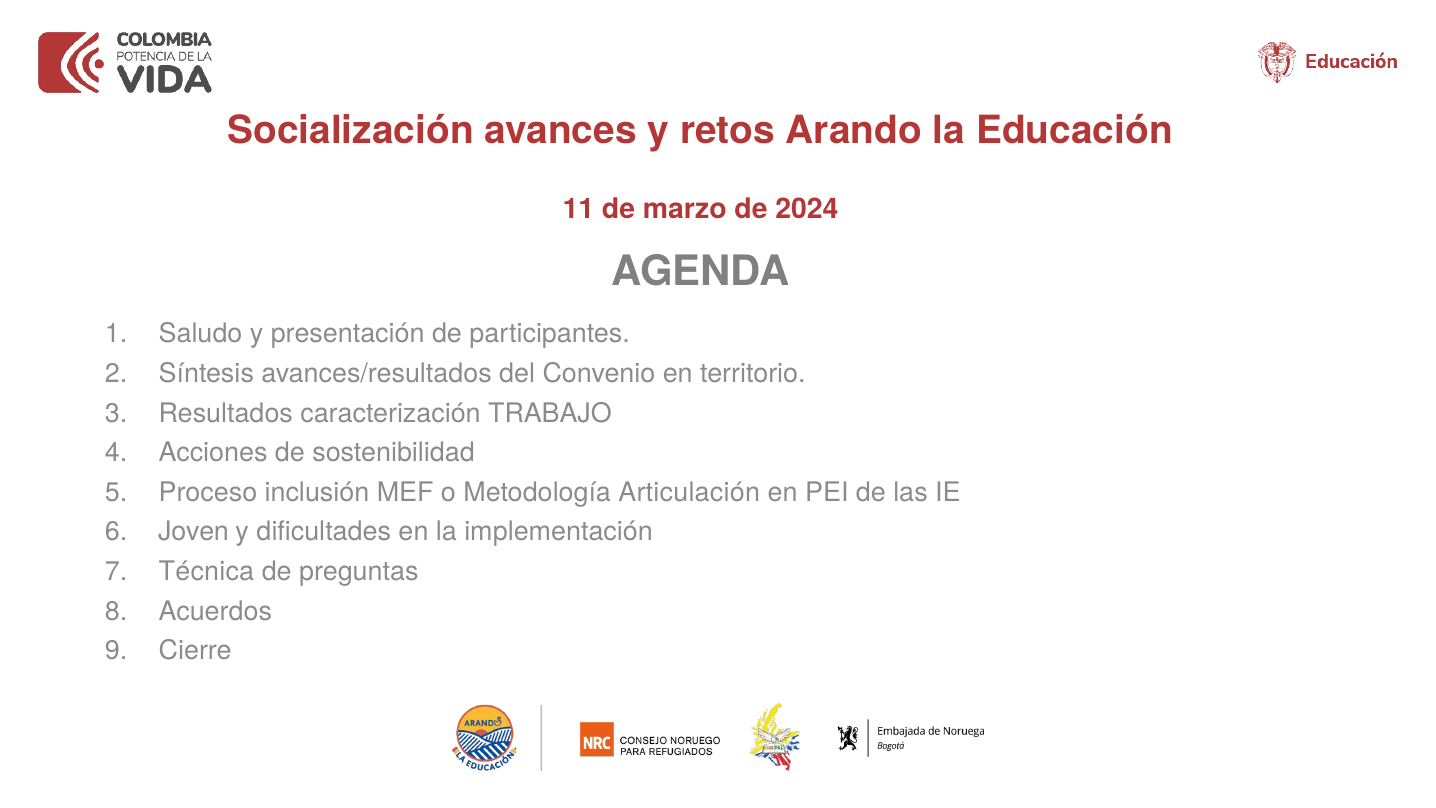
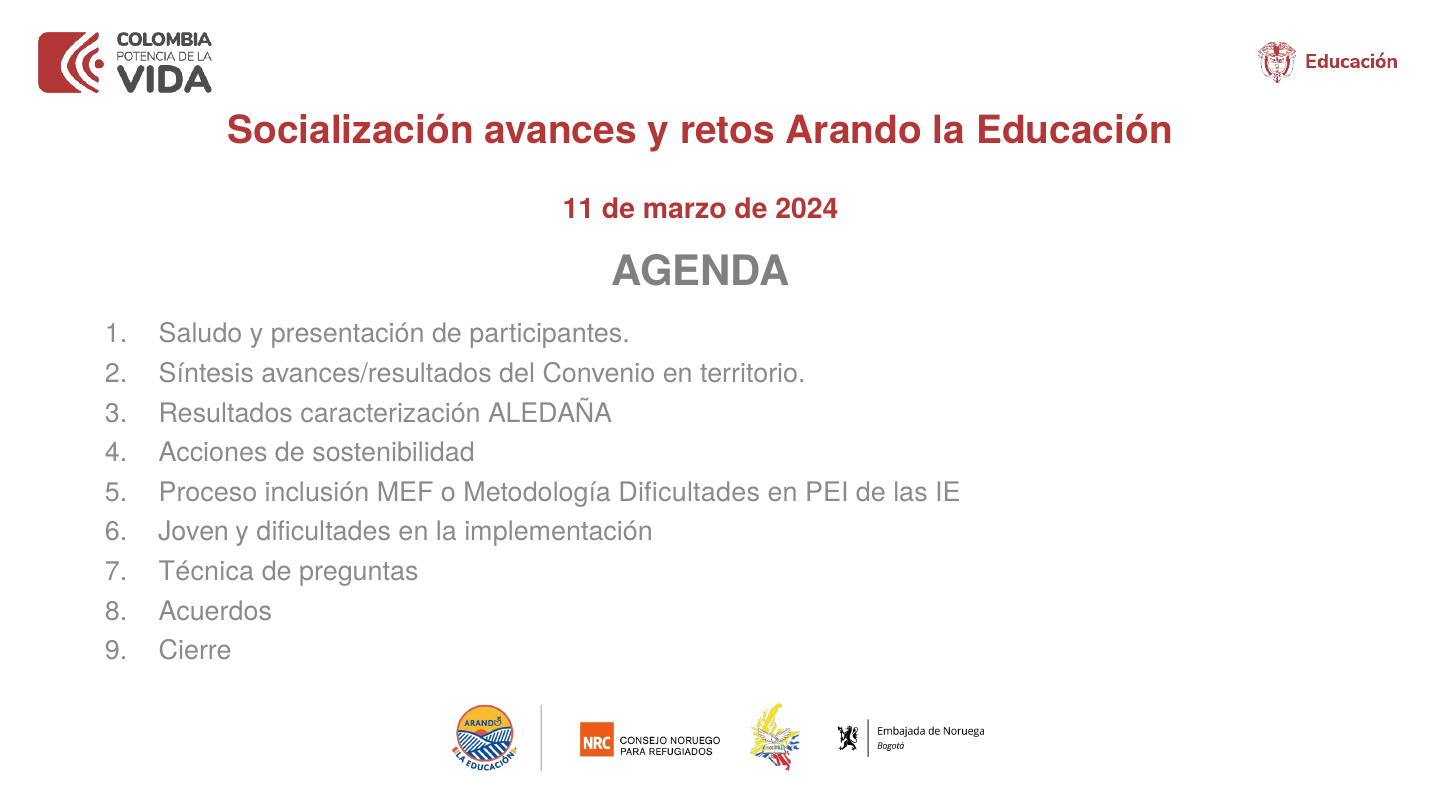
TRABAJO: TRABAJO -> ALEDAÑA
Metodología Articulación: Articulación -> Dificultades
